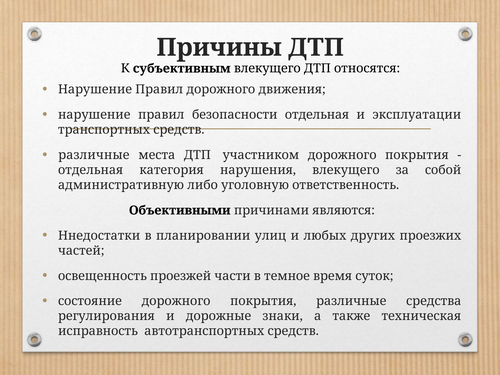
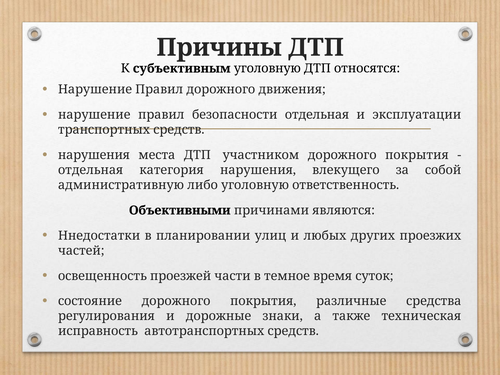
субъективным влекущего: влекущего -> уголовную
различные at (94, 155): различные -> нарушения
